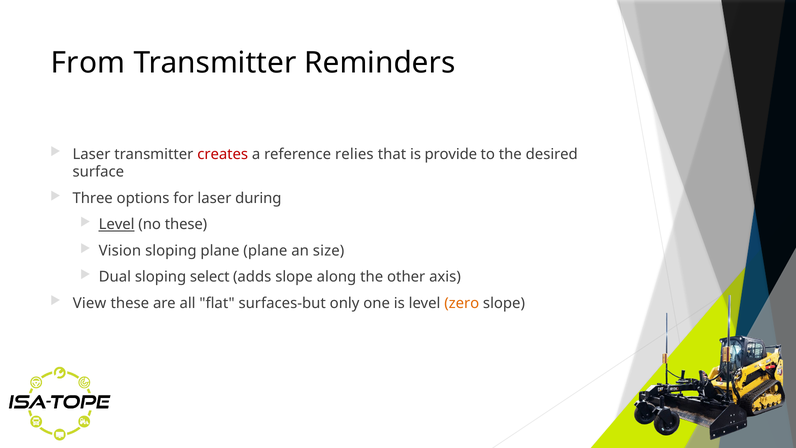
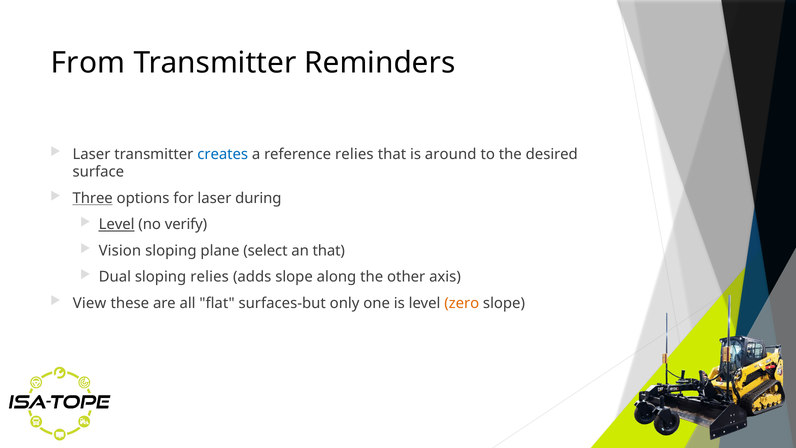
creates colour: red -> blue
provide: provide -> around
Three underline: none -> present
no these: these -> verify
plane plane: plane -> select
an size: size -> that
sloping select: select -> relies
